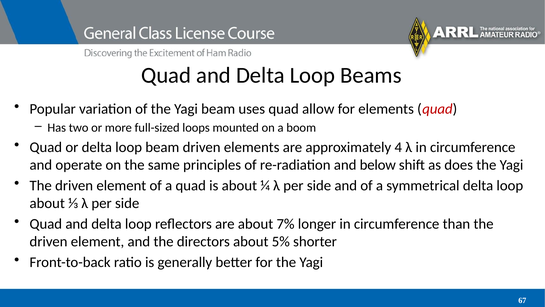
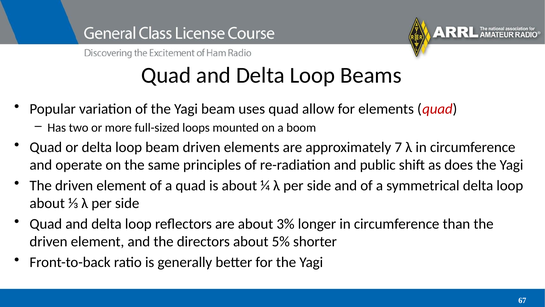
4: 4 -> 7
below: below -> public
7%: 7% -> 3%
